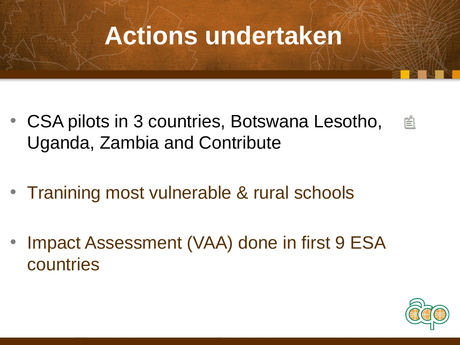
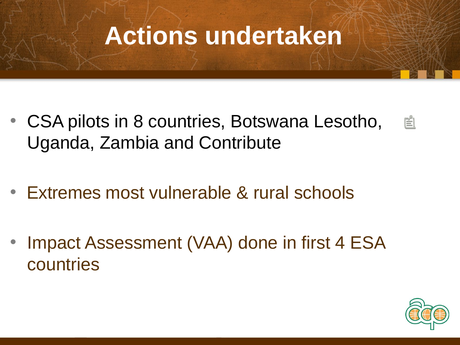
3: 3 -> 8
Tranining: Tranining -> Extremes
9: 9 -> 4
